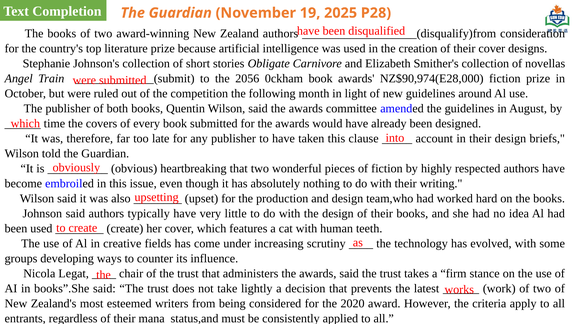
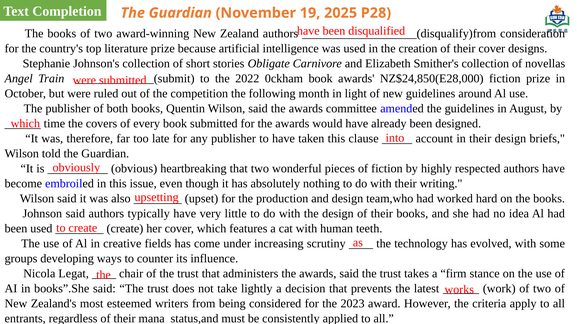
2056: 2056 -> 2022
NZ$90,974(E28,000: NZ$90,974(E28,000 -> NZ$24,850(E28,000
2020: 2020 -> 2023
